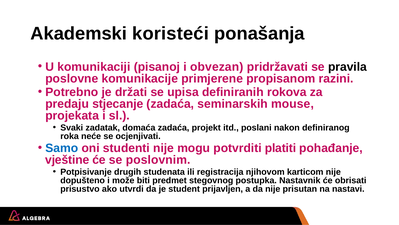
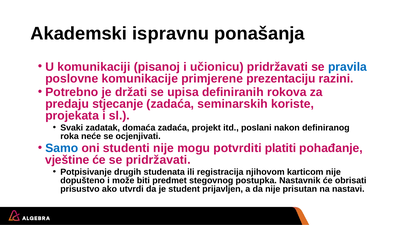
koristeći: koristeći -> ispravnu
obvezan: obvezan -> učionicu
pravila colour: black -> blue
propisanom: propisanom -> prezentaciju
mouse: mouse -> koriste
se poslovnim: poslovnim -> pridržavati
